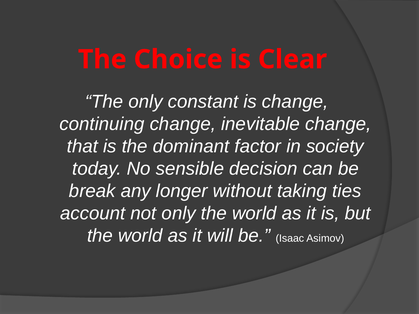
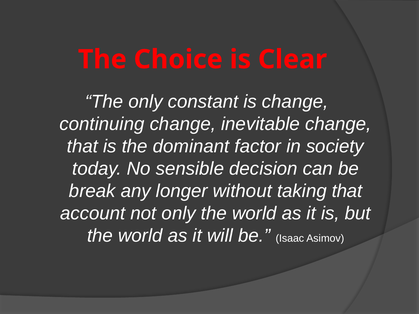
taking ties: ties -> that
